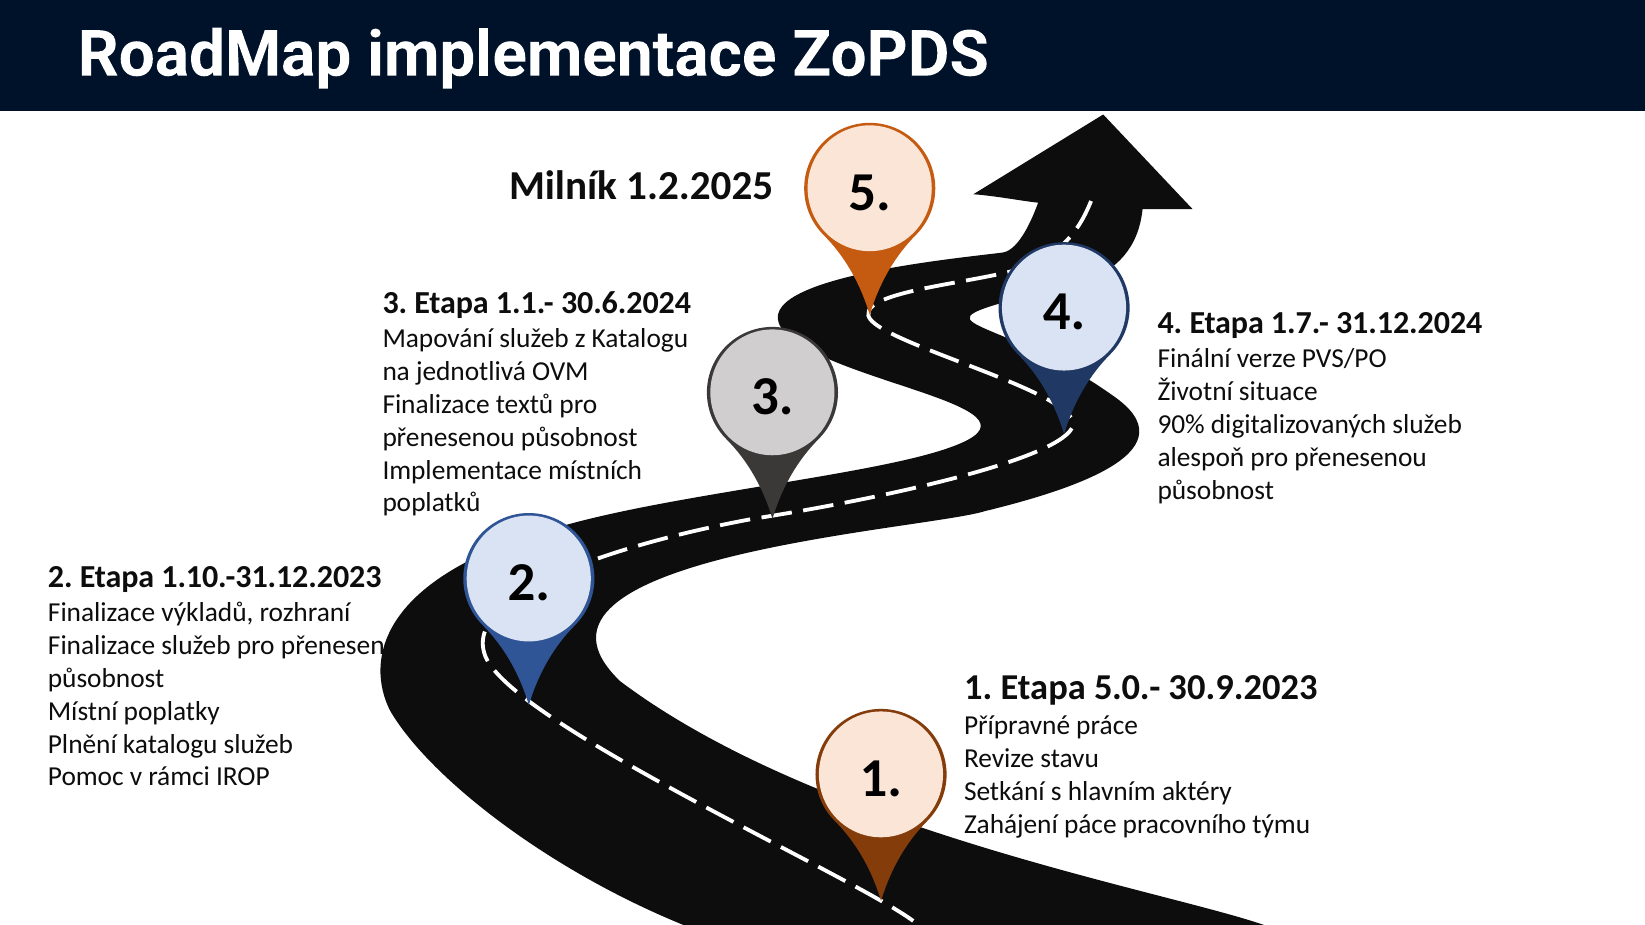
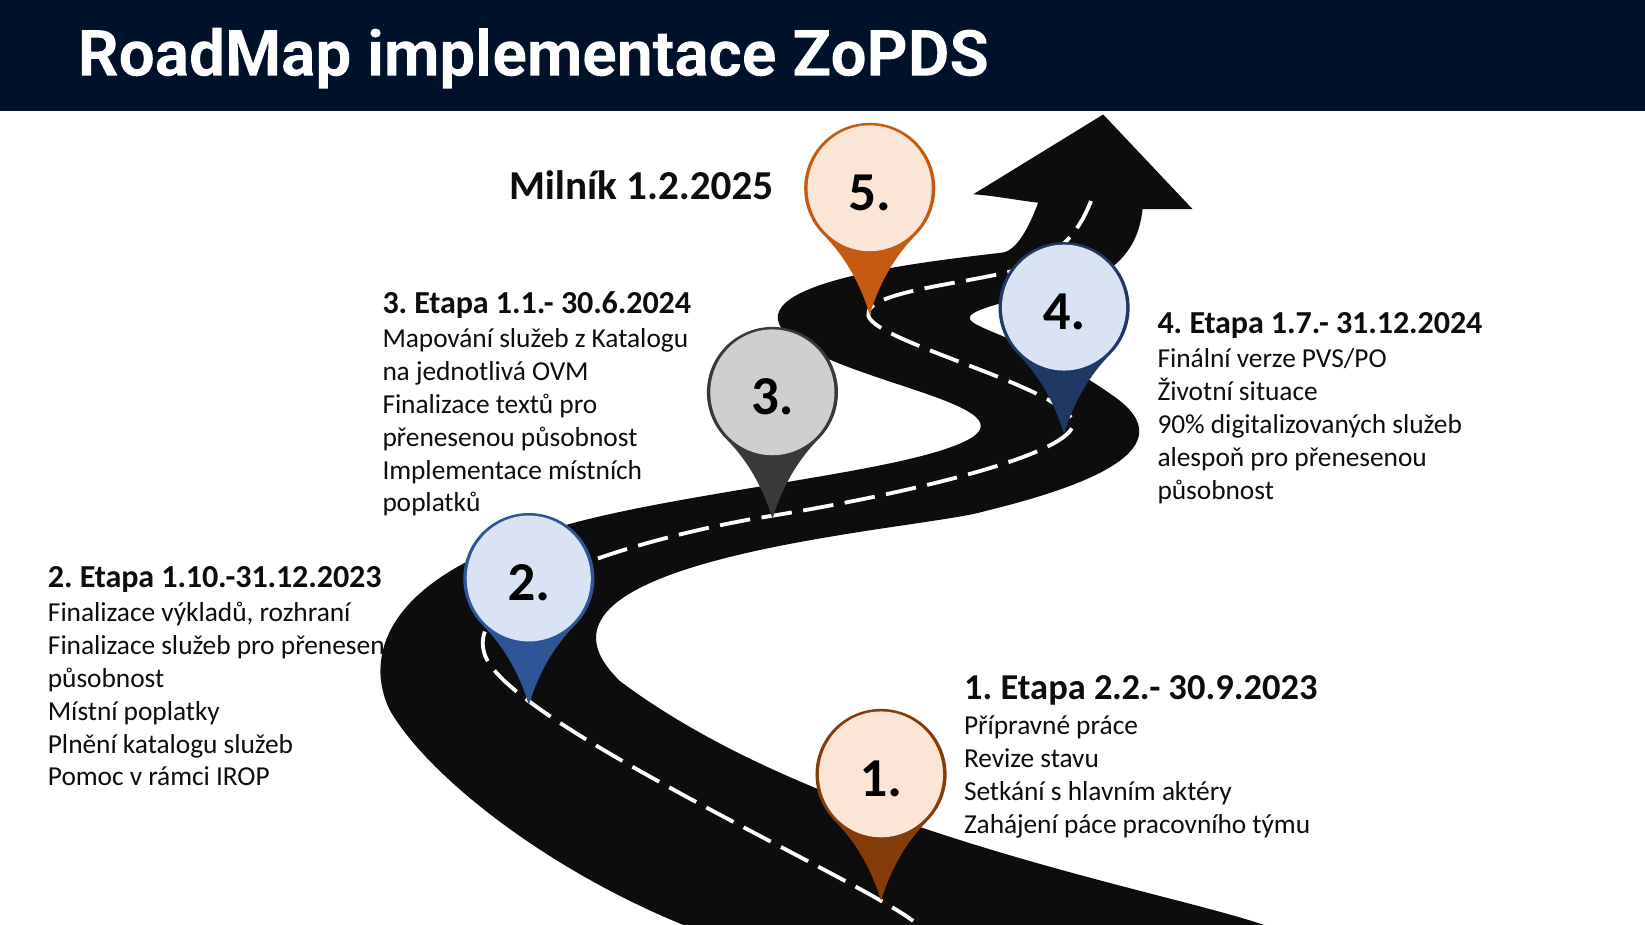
5.0.-: 5.0.- -> 2.2.-
